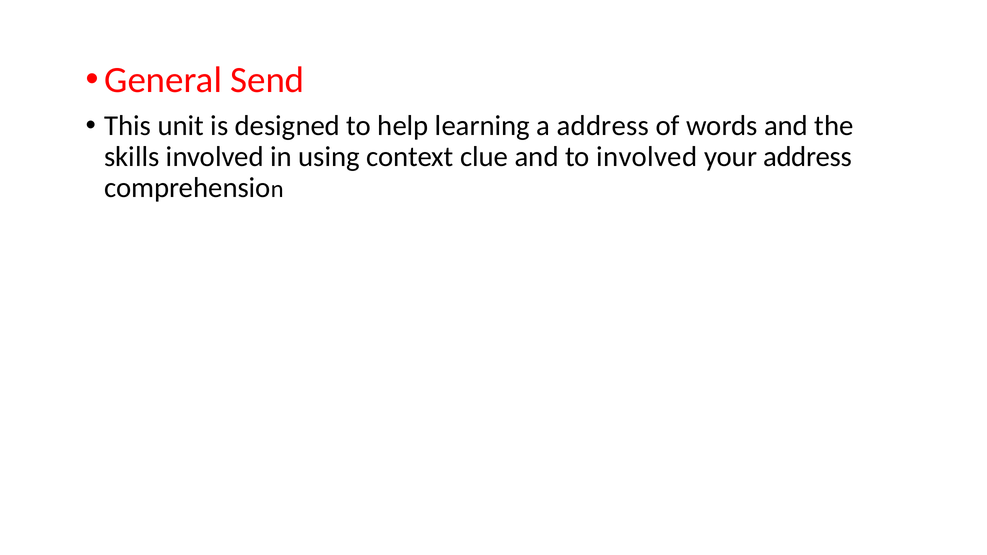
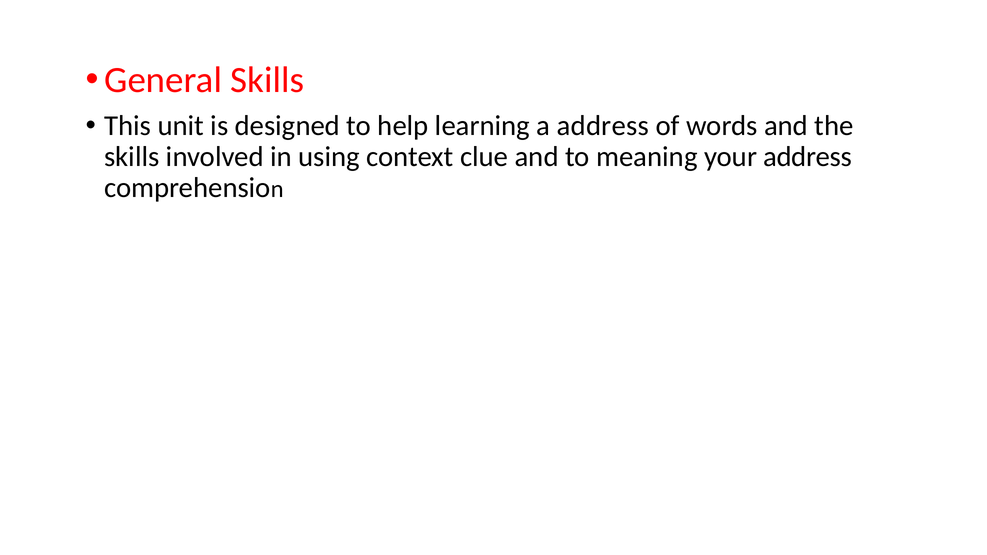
General Send: Send -> Skills
to involved: involved -> meaning
